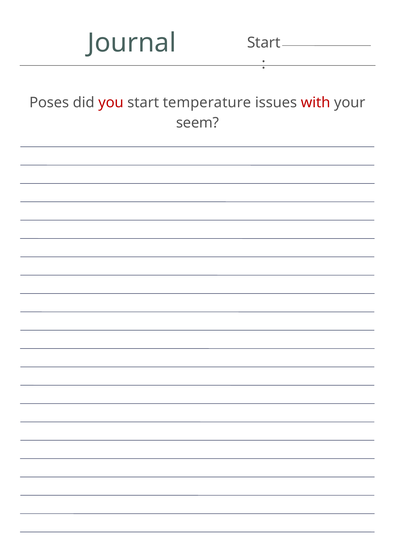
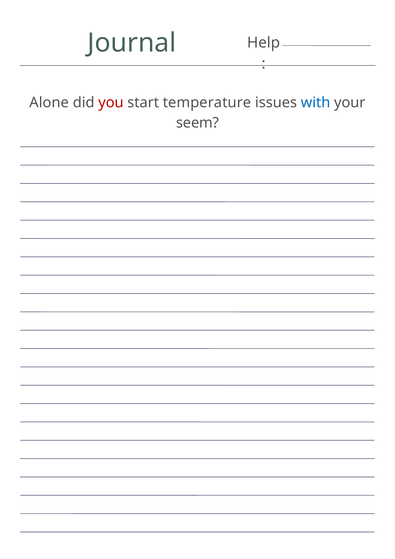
Start at (264, 43): Start -> Help
Poses: Poses -> Alone
with colour: red -> blue
